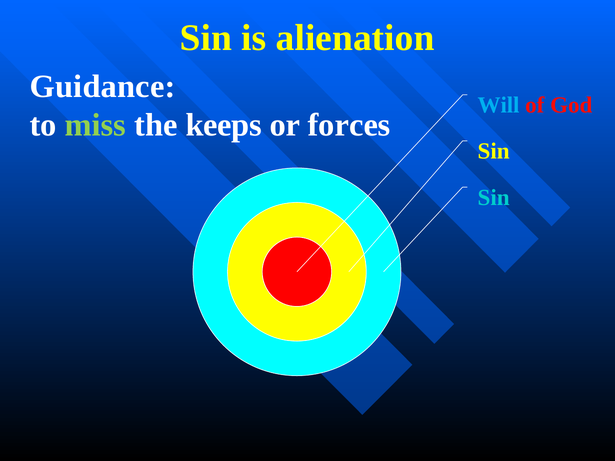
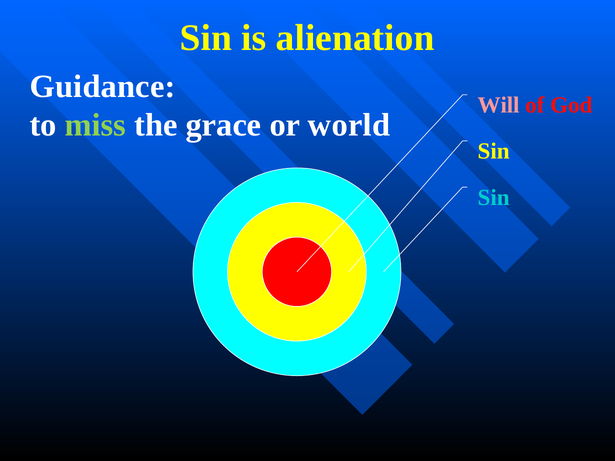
Will colour: light blue -> pink
keeps: keeps -> grace
forces: forces -> world
